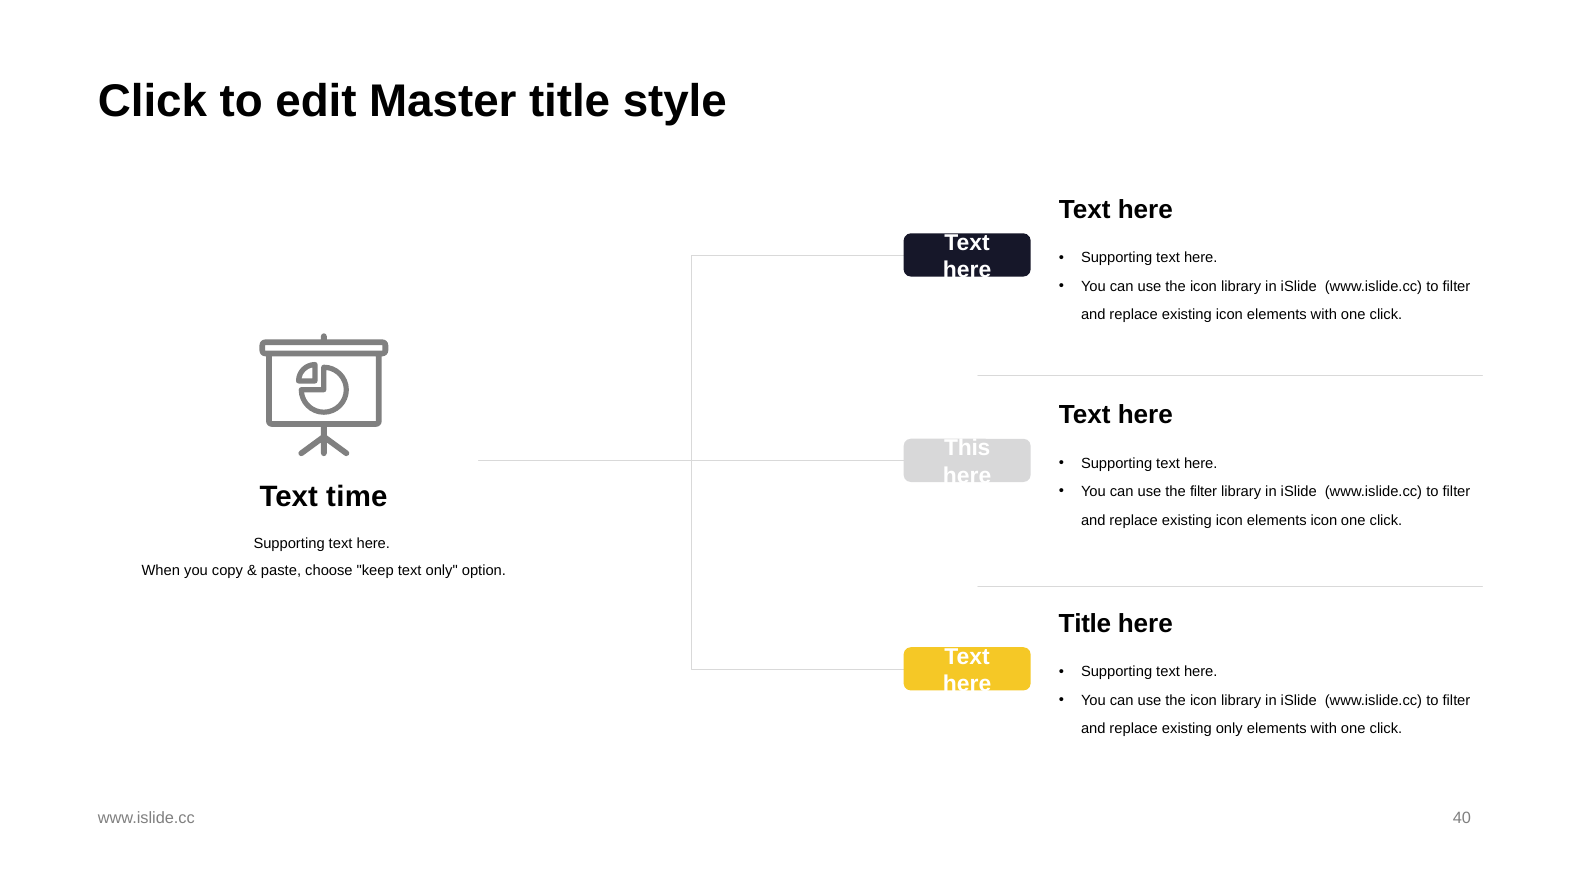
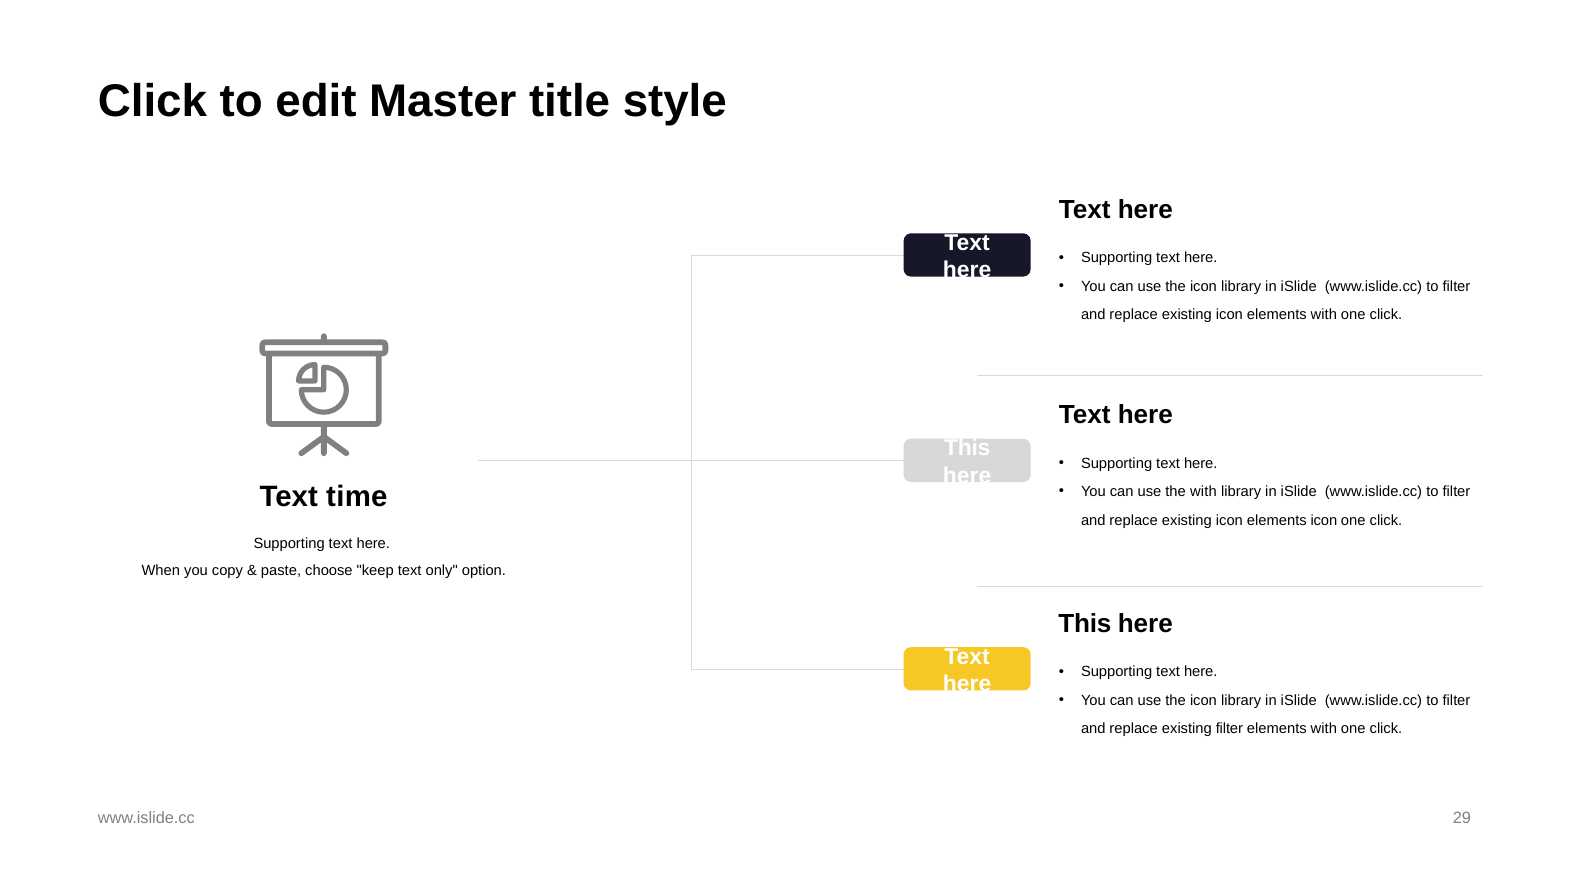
the filter: filter -> with
Title at (1085, 623): Title -> This
existing only: only -> filter
40: 40 -> 29
